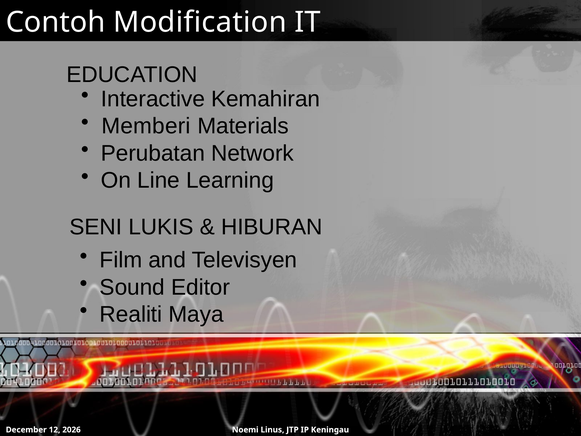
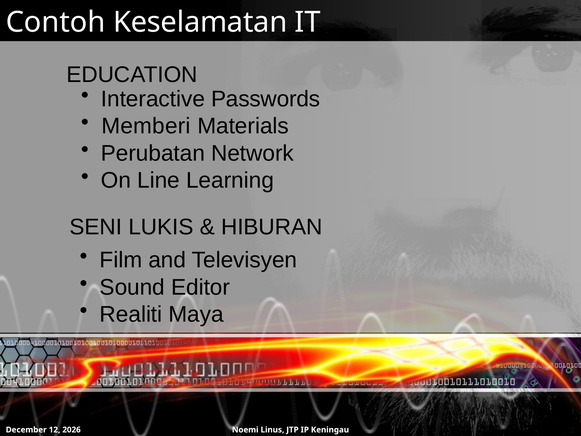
Modification: Modification -> Keselamatan
Kemahiran: Kemahiran -> Passwords
